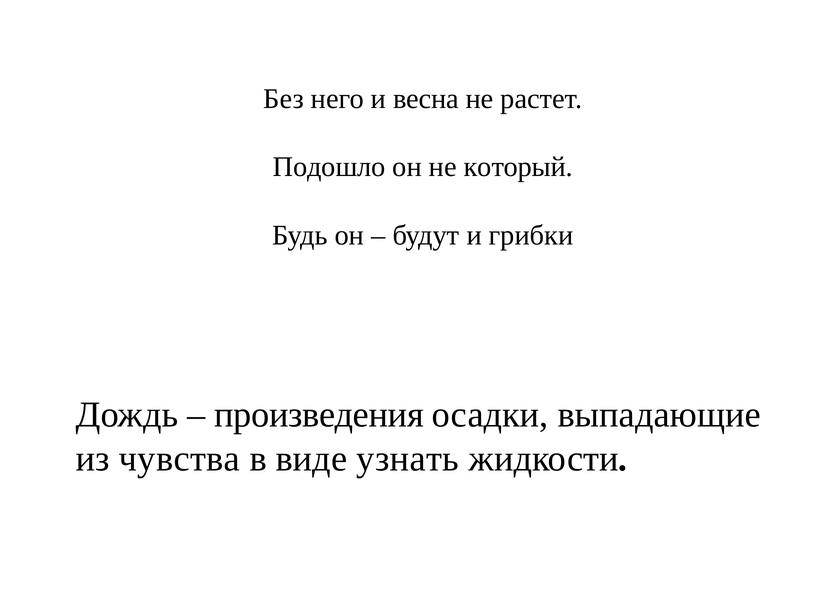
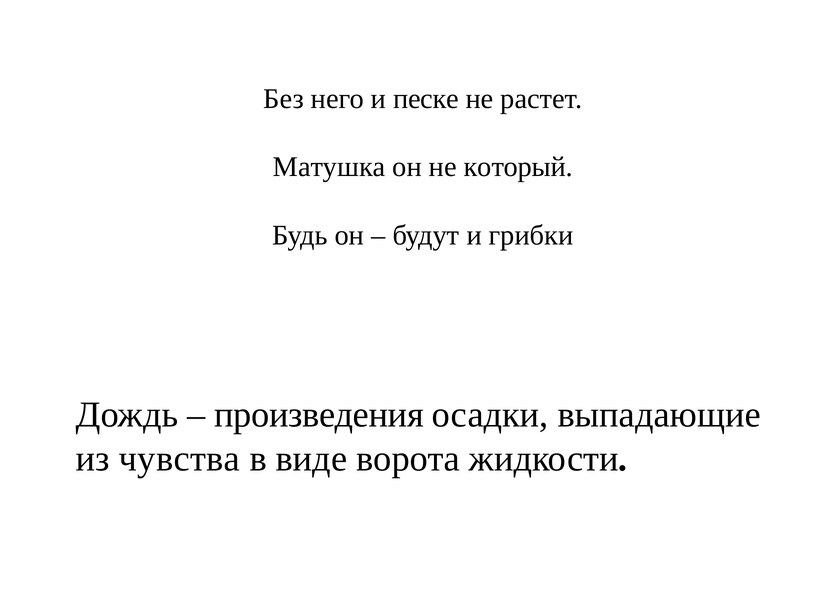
весна: весна -> песке
Подошло: Подошло -> Матушка
узнать: узнать -> ворота
